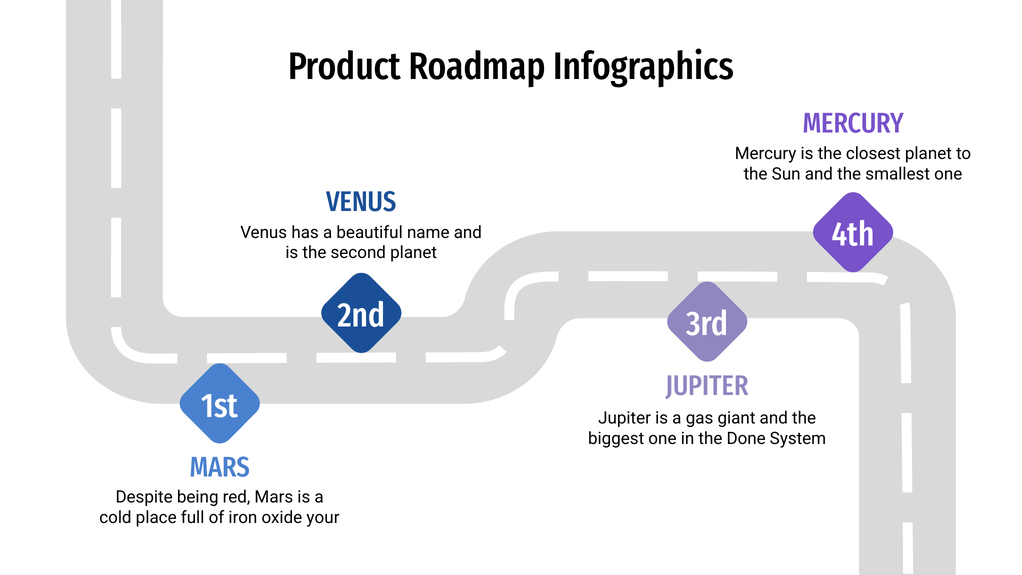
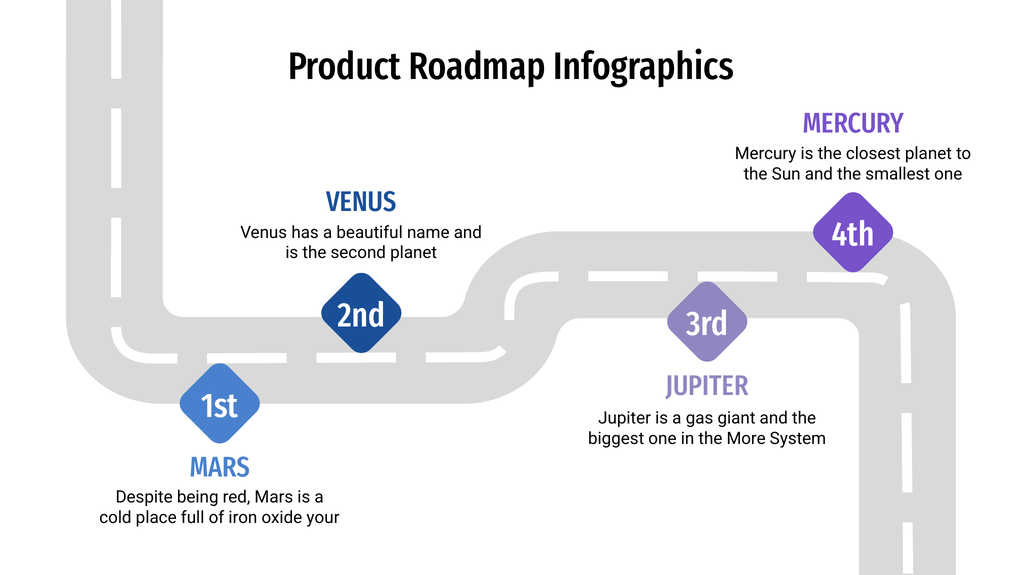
Done: Done -> More
